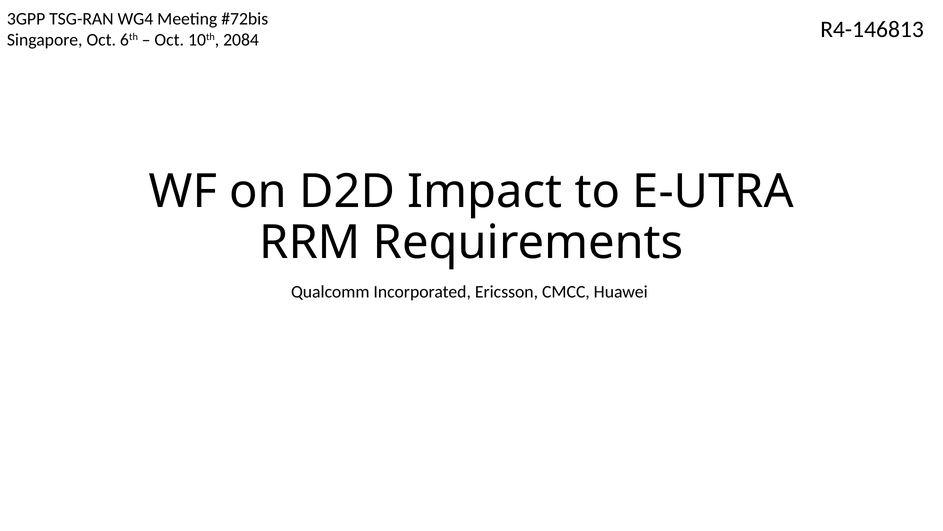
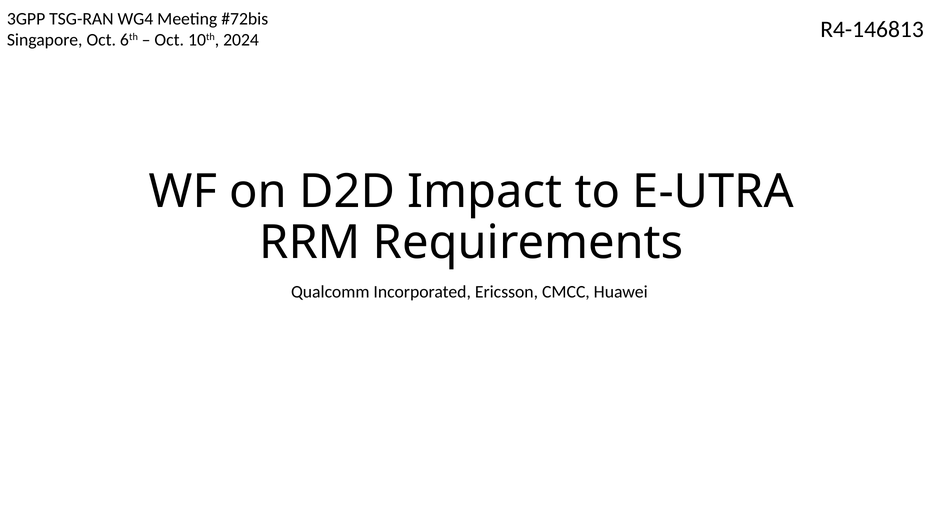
2084: 2084 -> 2024
